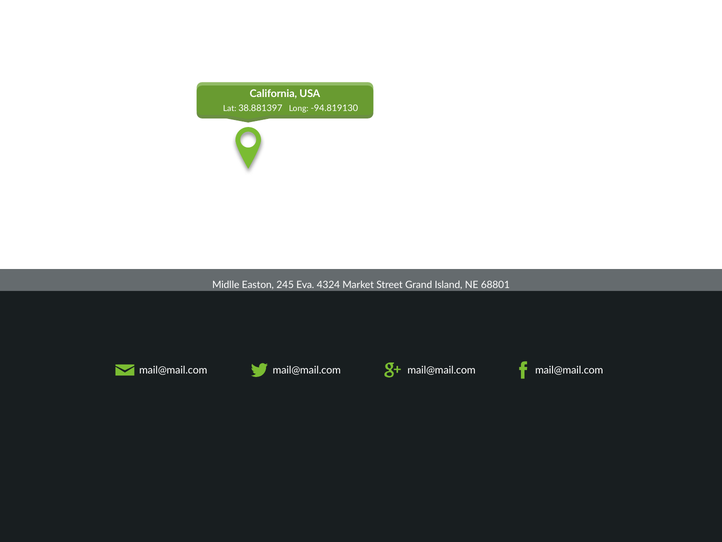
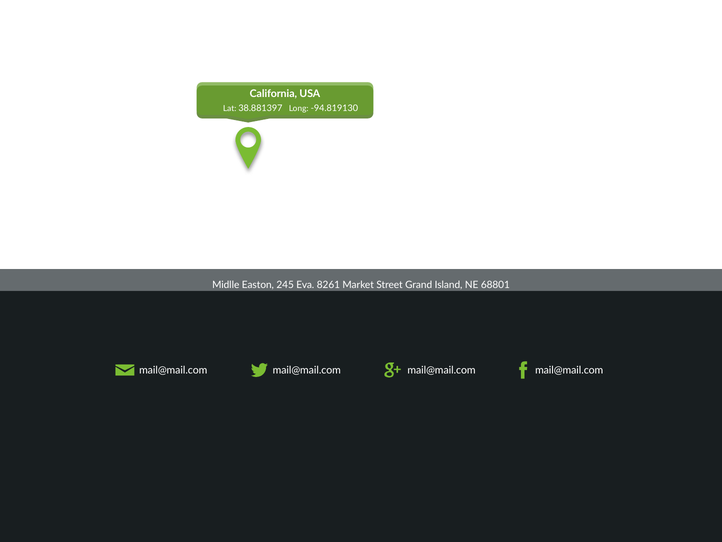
4324: 4324 -> 8261
